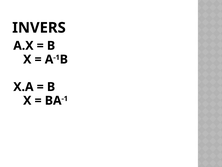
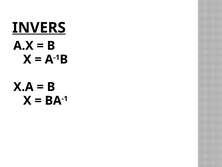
INVERS underline: none -> present
